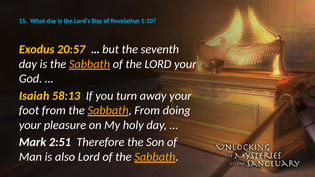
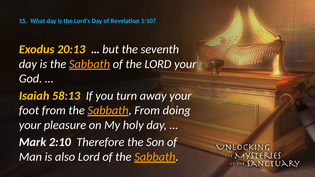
20:57: 20:57 -> 20:13
2:51: 2:51 -> 2:10
